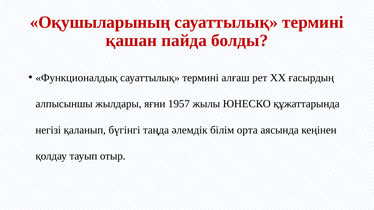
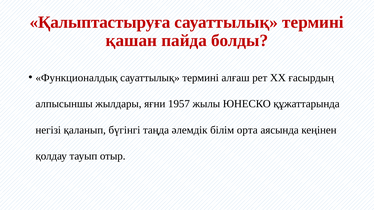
Оқушыларының: Оқушыларының -> Қалыптастыруға
